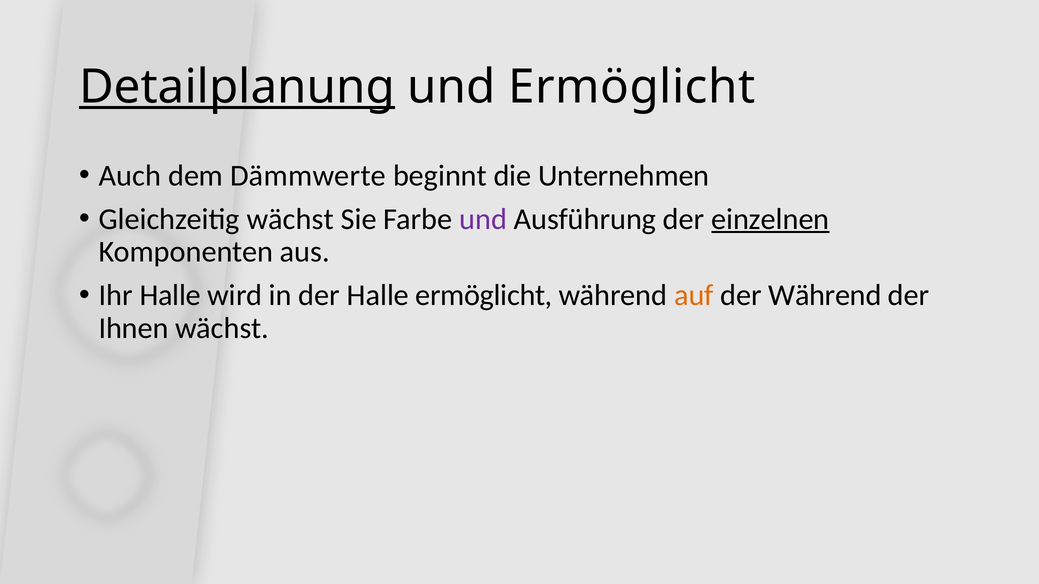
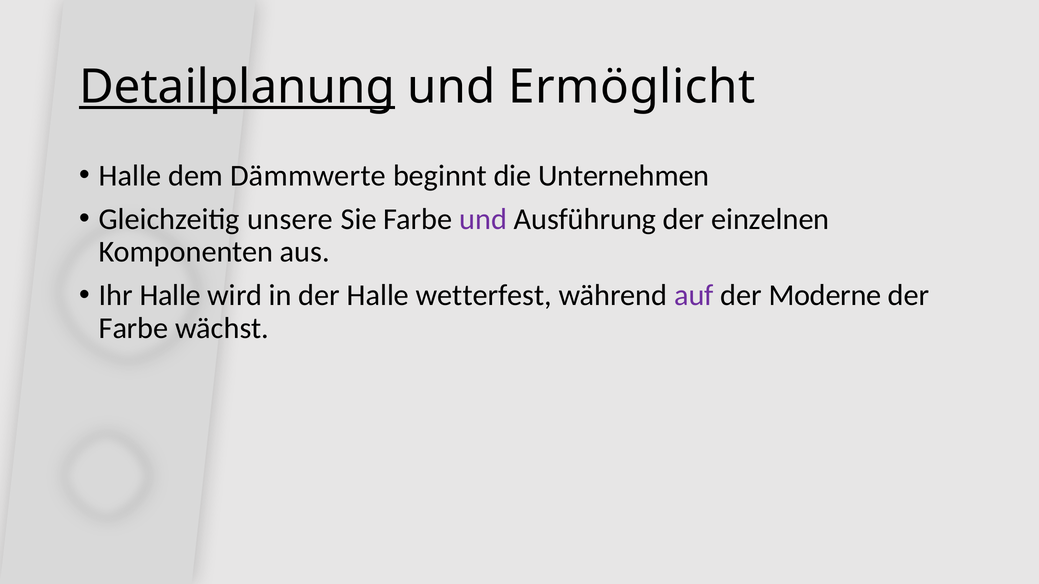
Auch at (130, 176): Auch -> Halle
Gleichzeitig wächst: wächst -> unsere
einzelnen underline: present -> none
Halle ermöglicht: ermöglicht -> wetterfest
auf colour: orange -> purple
der Während: Während -> Moderne
Ihnen at (134, 328): Ihnen -> Farbe
